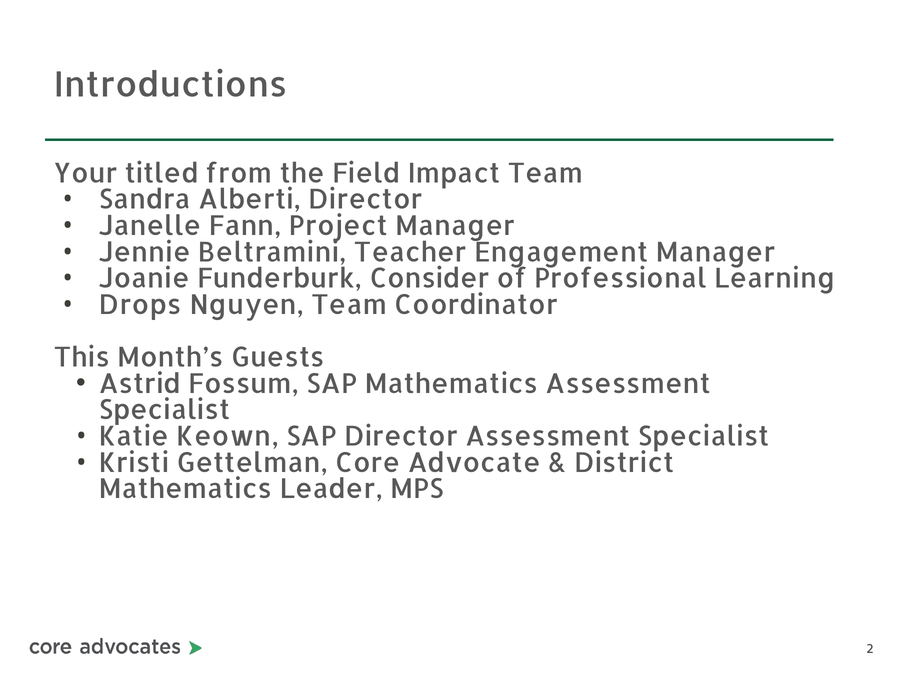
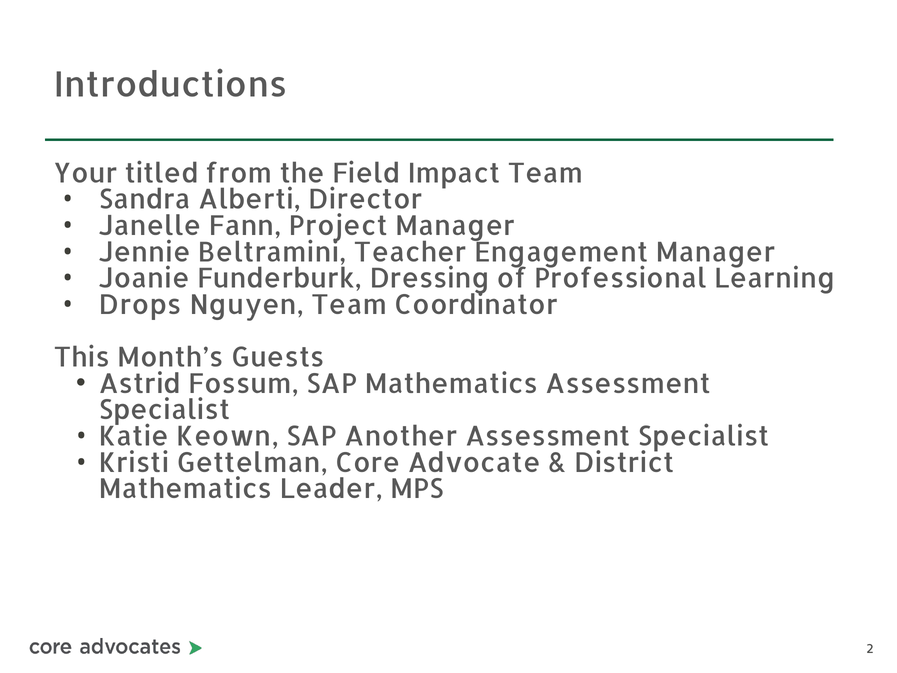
Consider: Consider -> Dressing
SAP Director: Director -> Another
